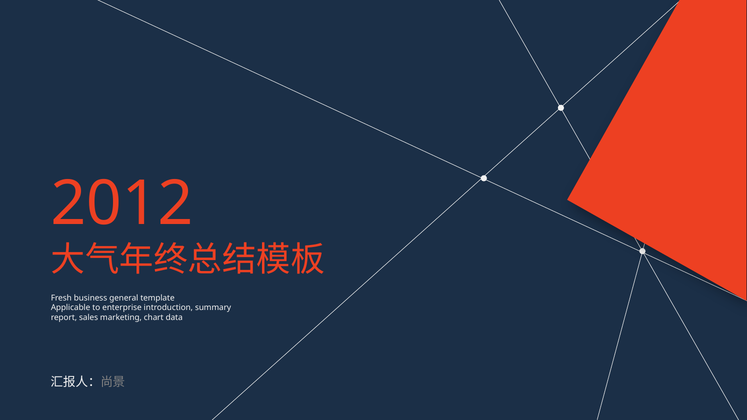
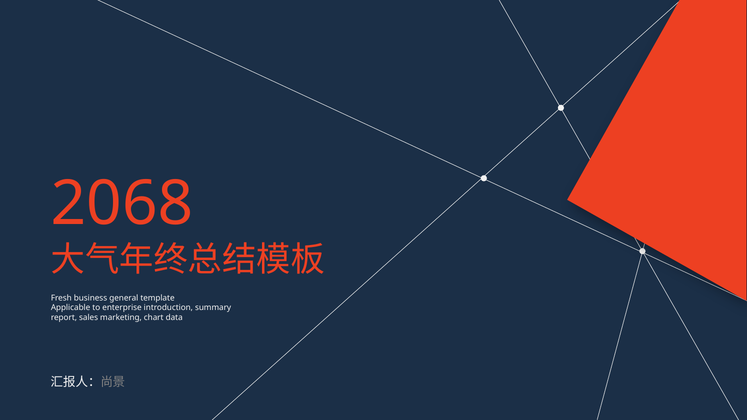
2012: 2012 -> 2068
